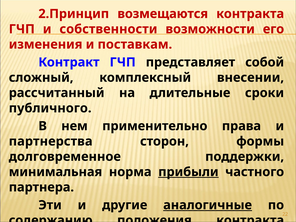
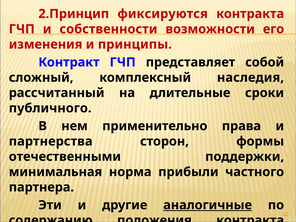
возмещаются: возмещаются -> фиксируются
поставкам: поставкам -> принципы
внесении: внесении -> наследия
долговременное: долговременное -> отечественными
прибыли underline: present -> none
